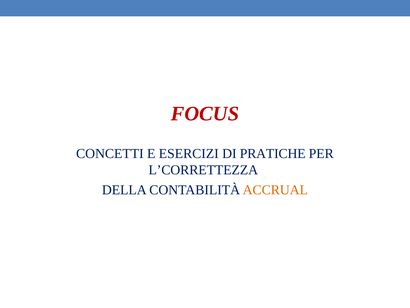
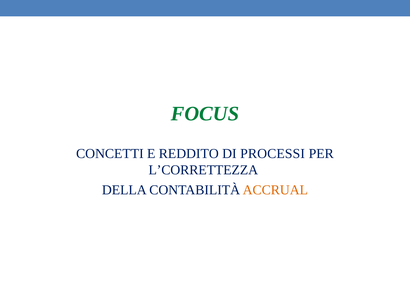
FOCUS colour: red -> green
ESERCIZI: ESERCIZI -> REDDITO
PRATICHE: PRATICHE -> PROCESSI
